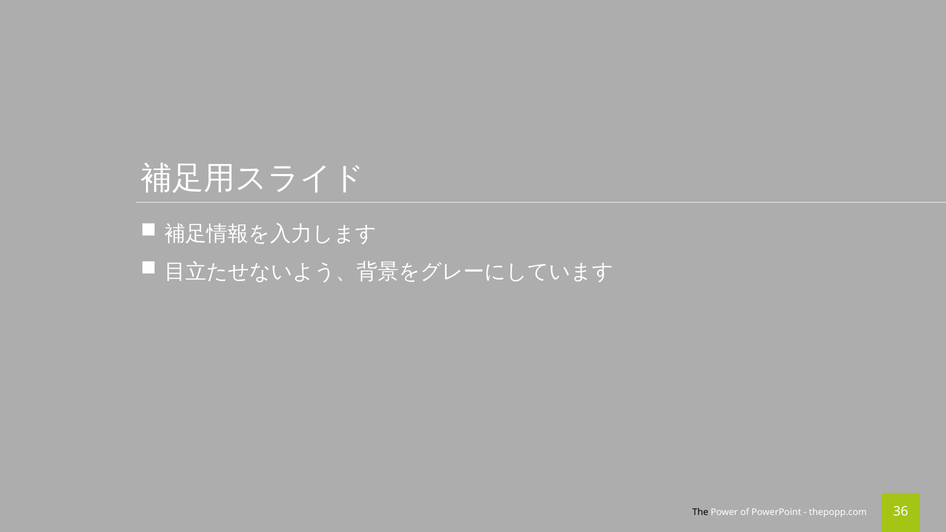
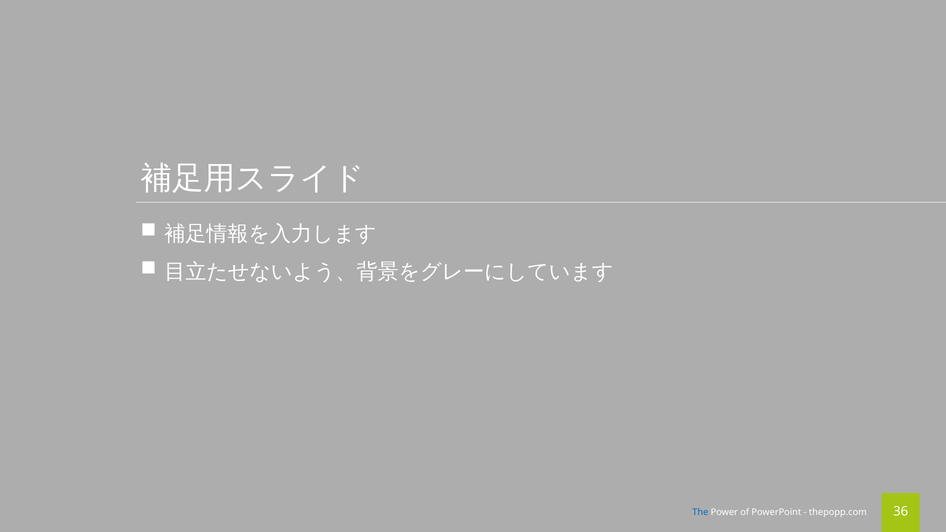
The colour: black -> blue
